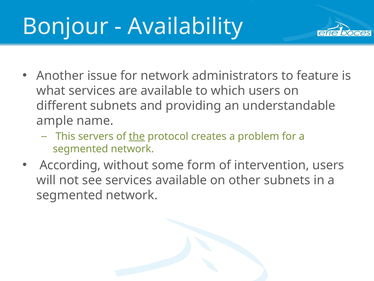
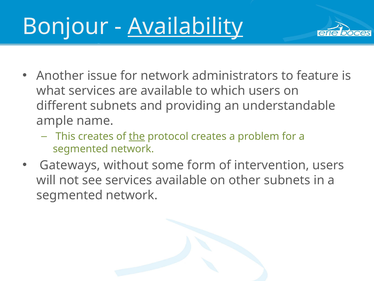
Availability underline: none -> present
This servers: servers -> creates
According: According -> Gateways
